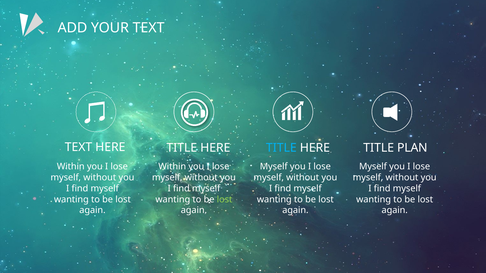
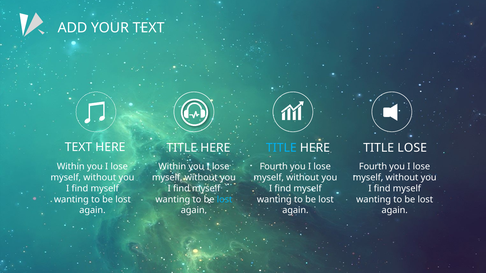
TITLE PLAN: PLAN -> LOSE
Myself at (274, 167): Myself -> Fourth
Myself at (373, 167): Myself -> Fourth
lost at (225, 200) colour: light green -> light blue
